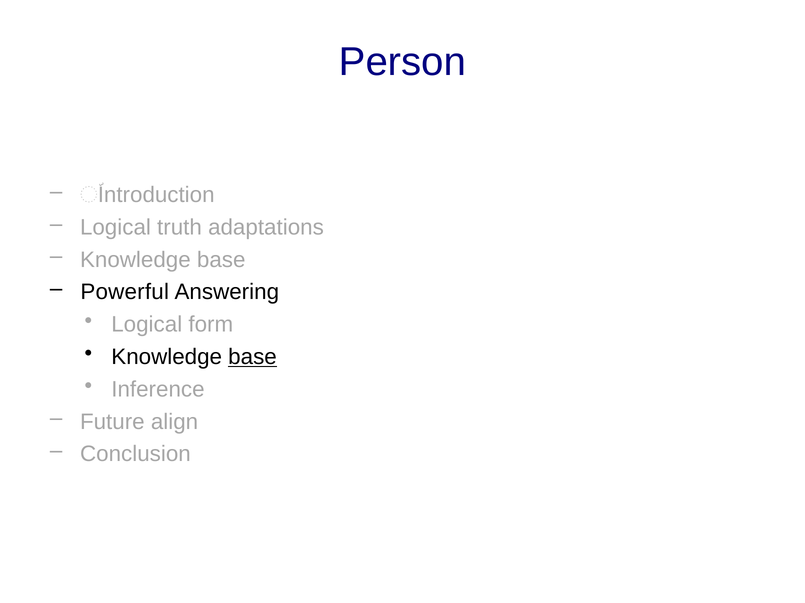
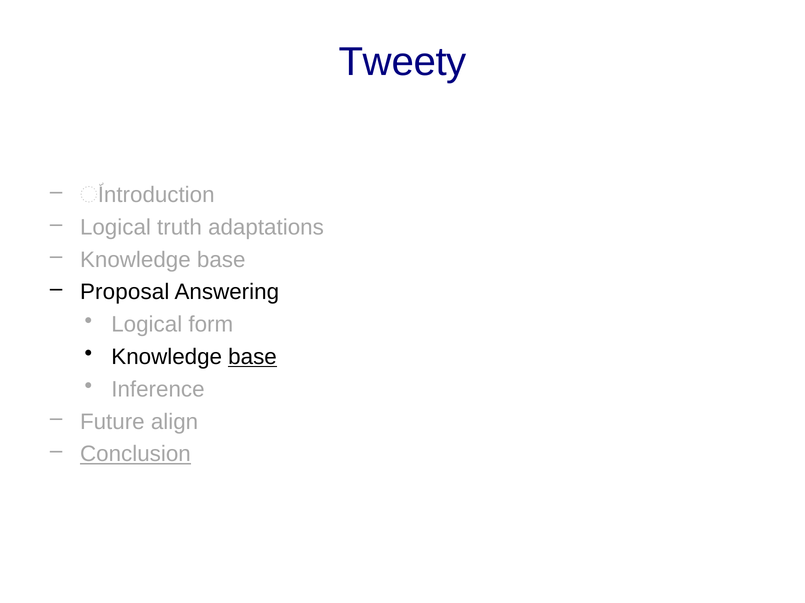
Person: Person -> Tweety
Powerful: Powerful -> Proposal
Conclusion underline: none -> present
